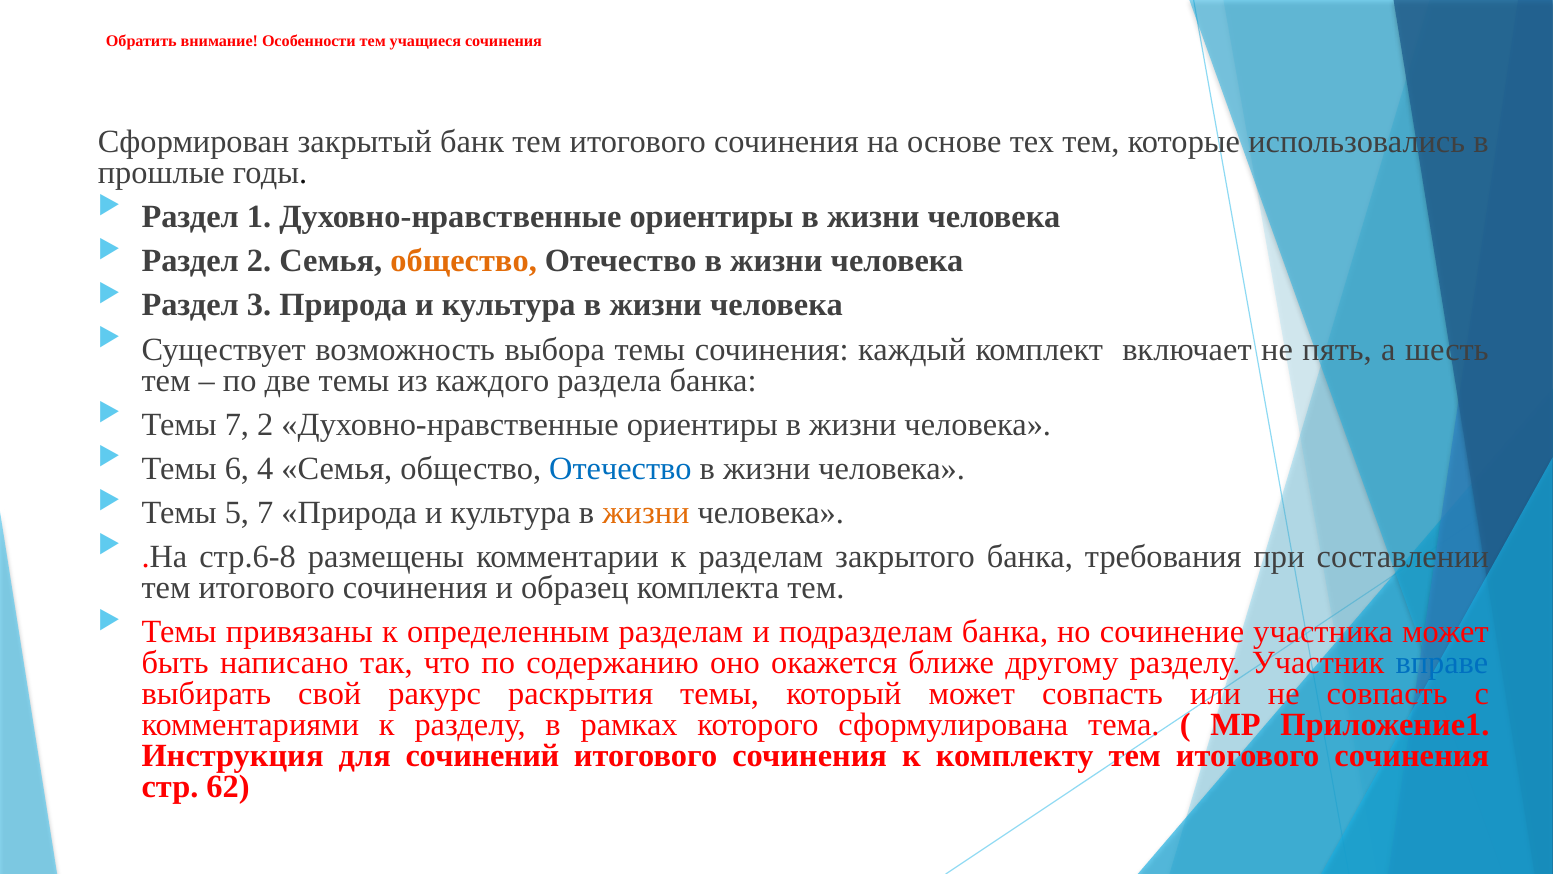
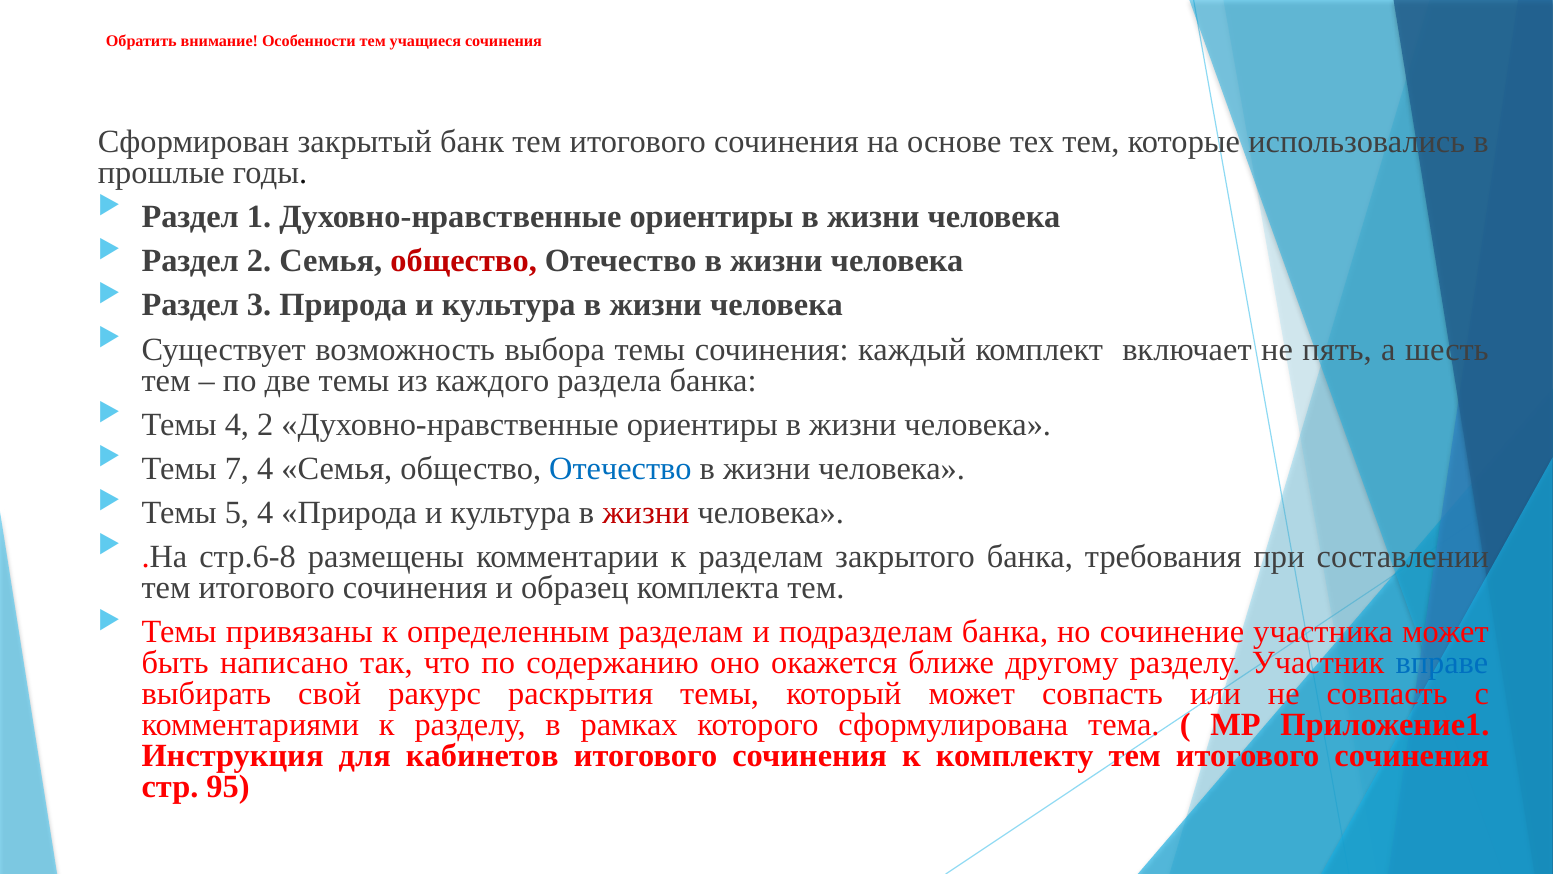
общество at (464, 261) colour: orange -> red
Темы 7: 7 -> 4
6: 6 -> 7
5 7: 7 -> 4
жизни at (646, 512) colour: orange -> red
сочинений: сочинений -> кабинетов
62: 62 -> 95
